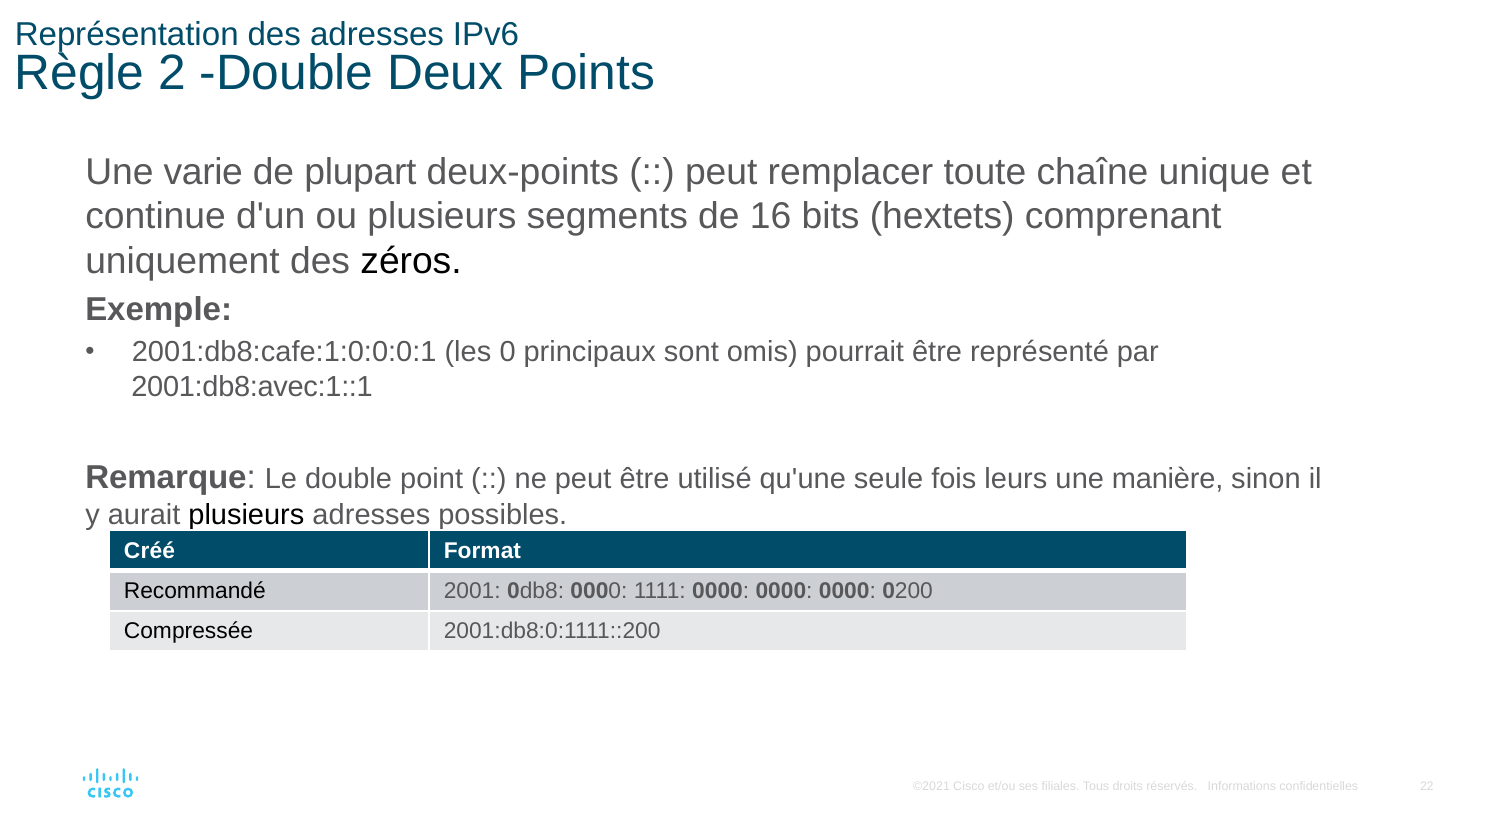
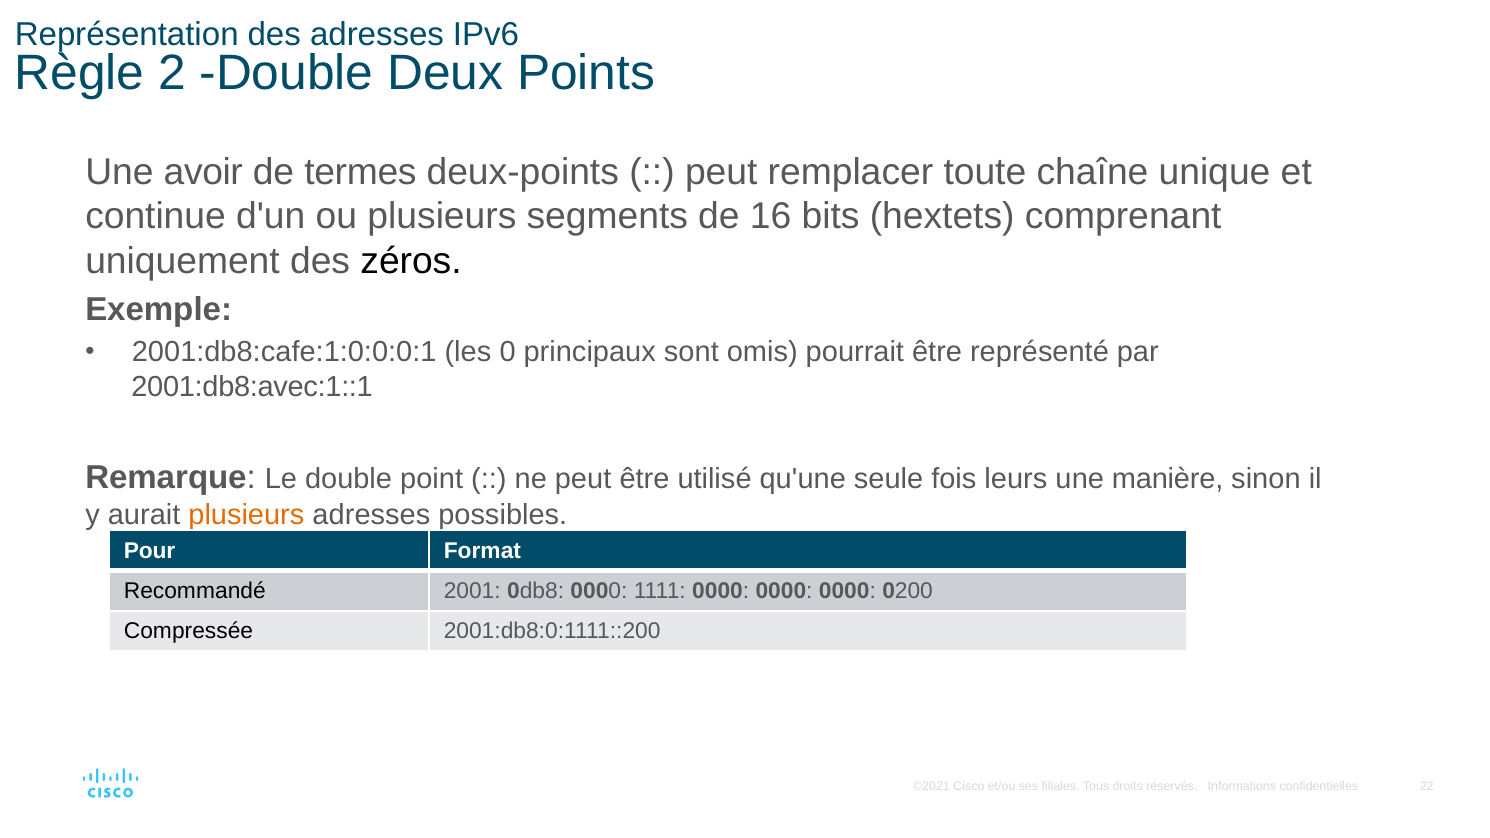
varie: varie -> avoir
plupart: plupart -> termes
plusieurs at (246, 515) colour: black -> orange
Créé: Créé -> Pour
